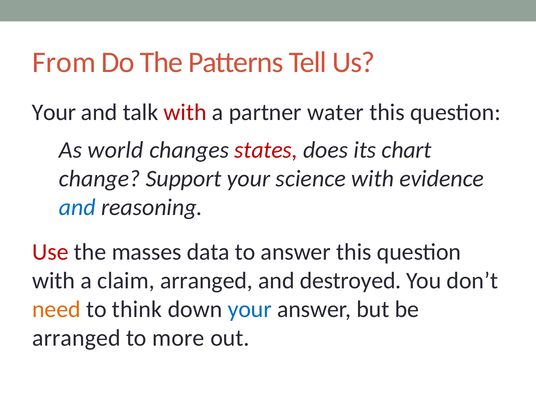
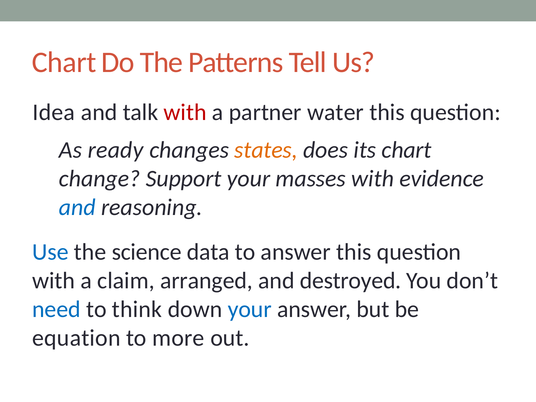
From at (64, 62): From -> Chart
Your at (54, 112): Your -> Idea
world: world -> ready
states colour: red -> orange
science: science -> masses
Use colour: red -> blue
masses: masses -> science
need colour: orange -> blue
arranged at (76, 338): arranged -> equation
